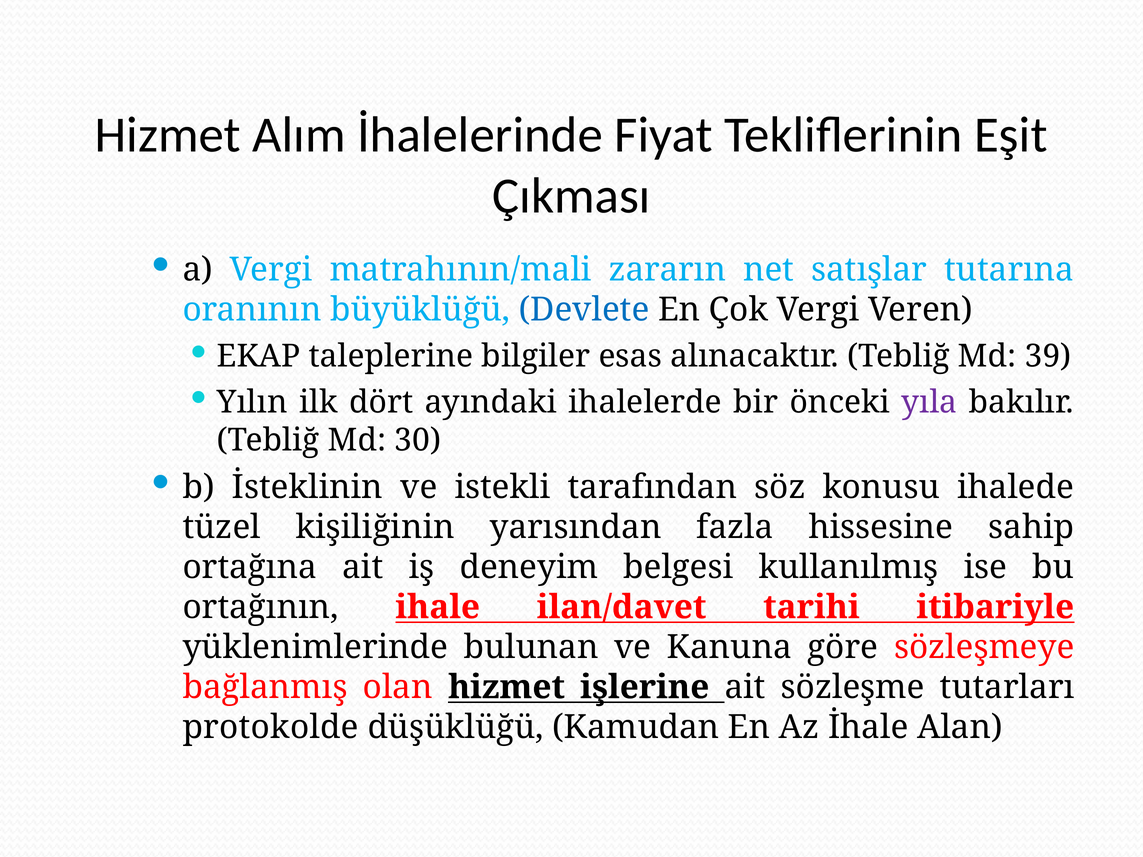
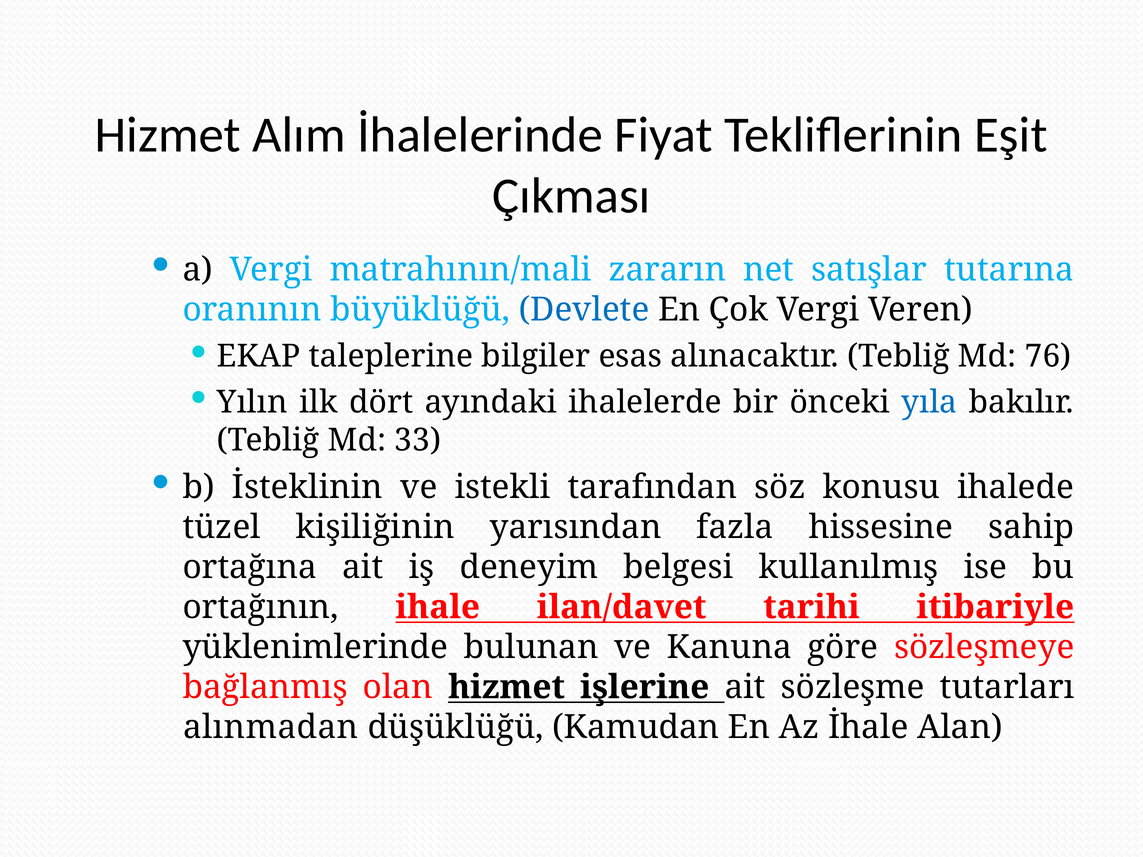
39: 39 -> 76
yıla colour: purple -> blue
30: 30 -> 33
protokolde: protokolde -> alınmadan
